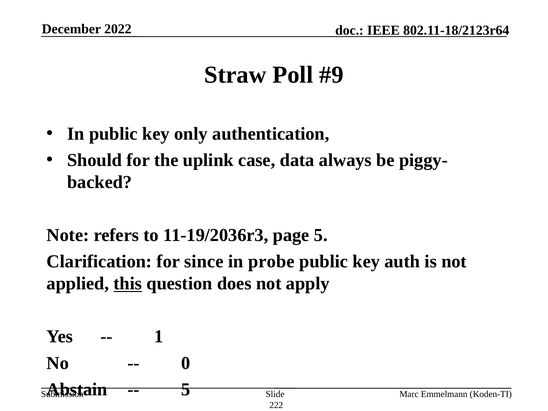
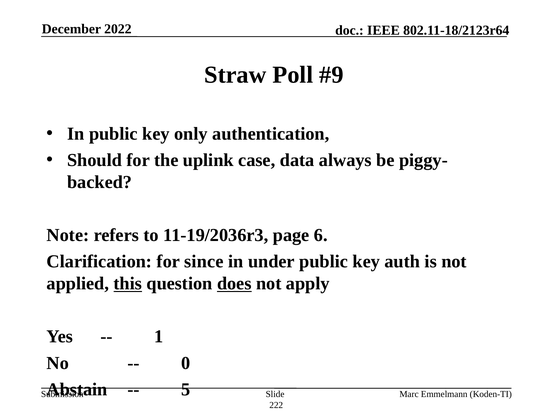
page 5: 5 -> 6
probe: probe -> under
does underline: none -> present
